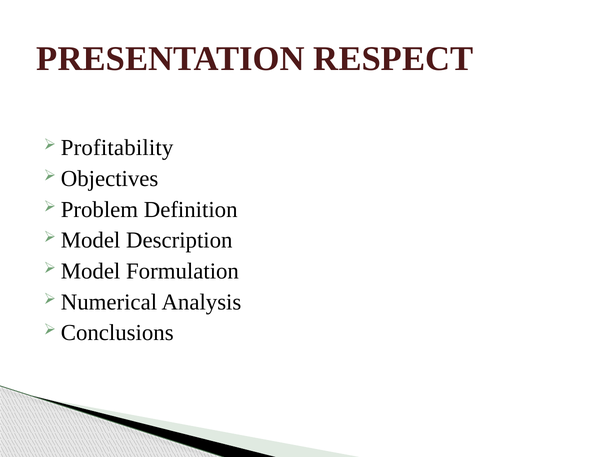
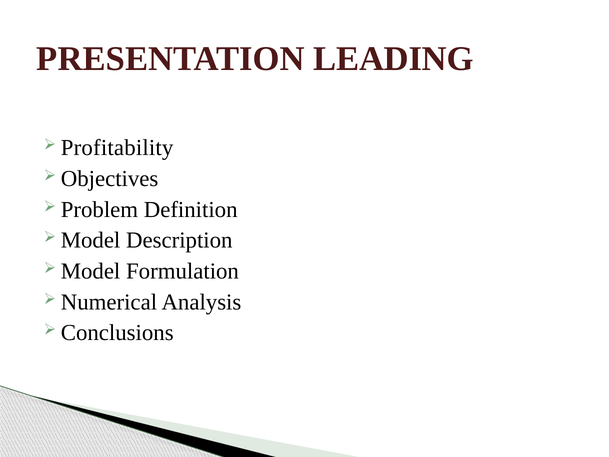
RESPECT: RESPECT -> LEADING
